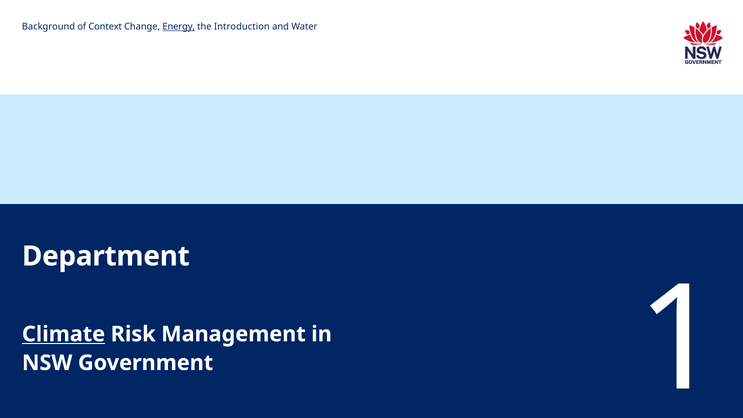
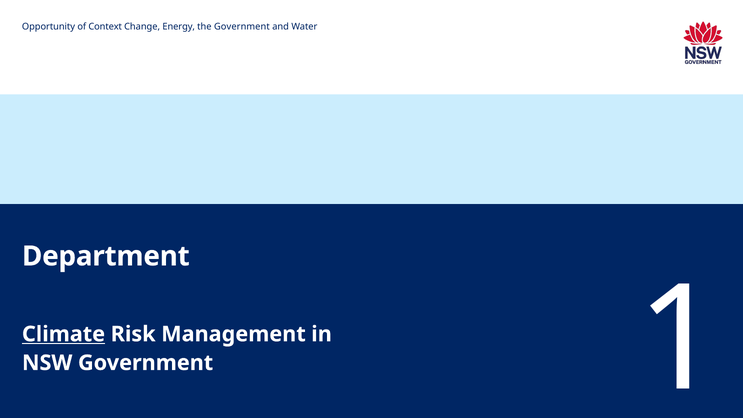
Background: Background -> Opportunity
Energy underline: present -> none
the Introduction: Introduction -> Government
